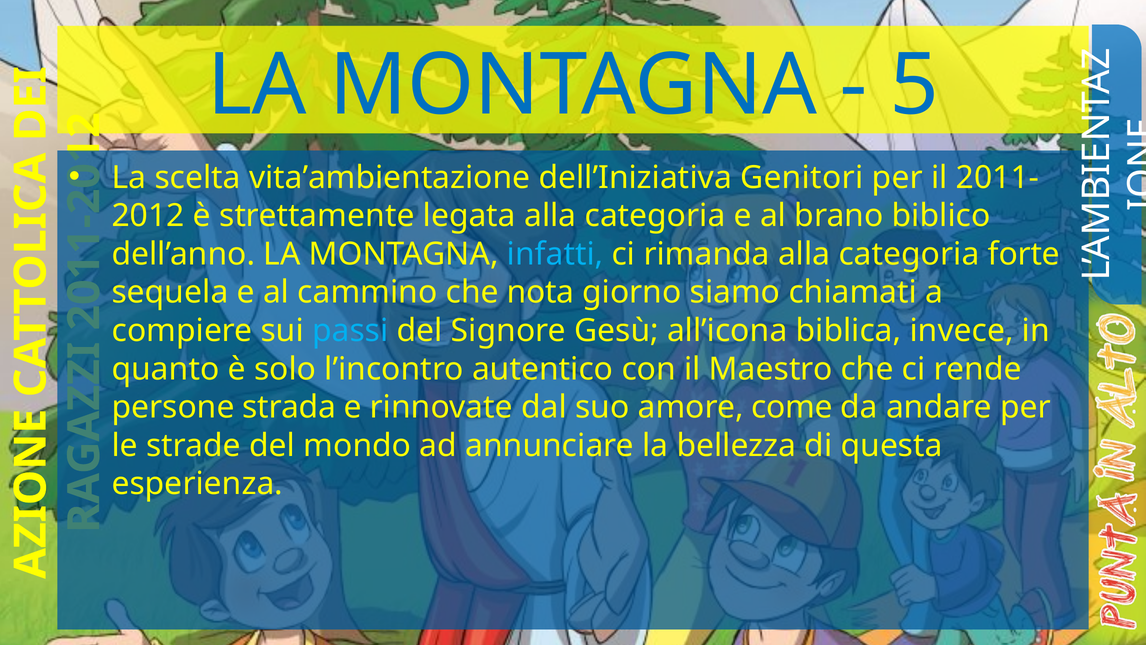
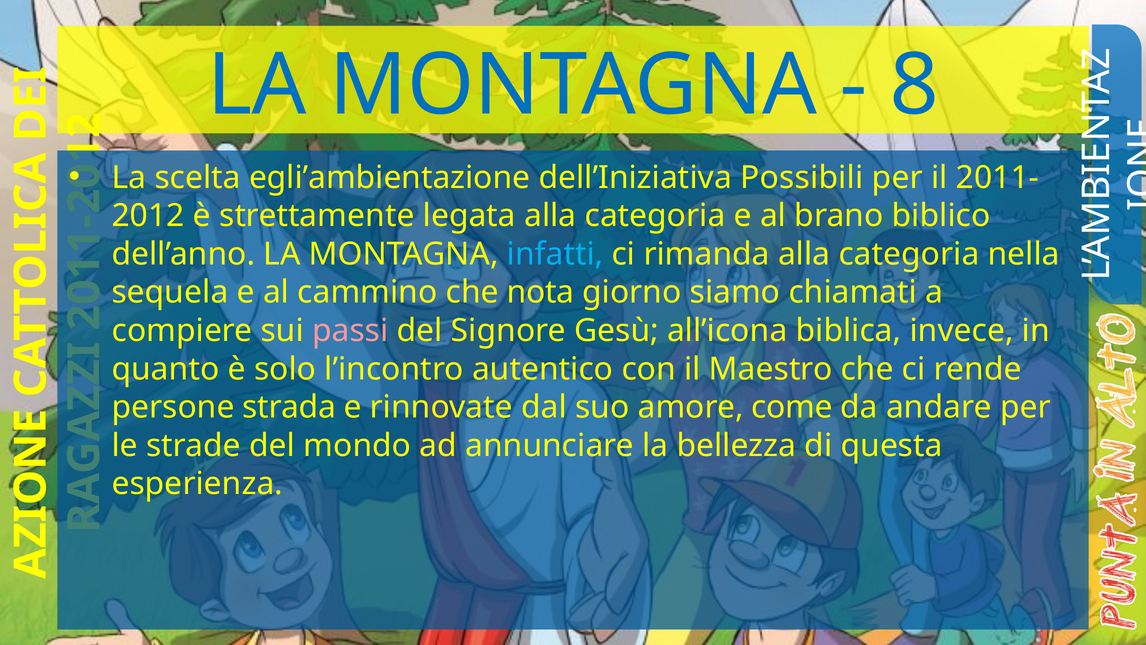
5: 5 -> 8
vita’ambientazione: vita’ambientazione -> egli’ambientazione
Genitori: Genitori -> Possibili
forte: forte -> nella
passi colour: light blue -> pink
